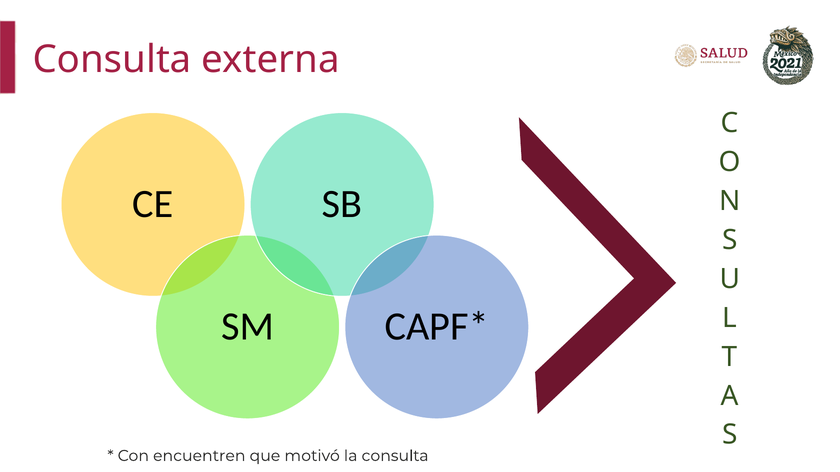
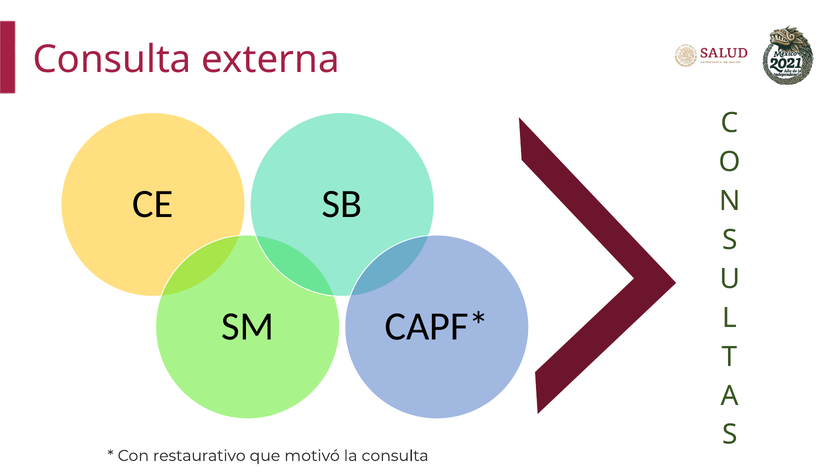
encuentren: encuentren -> restaurativo
